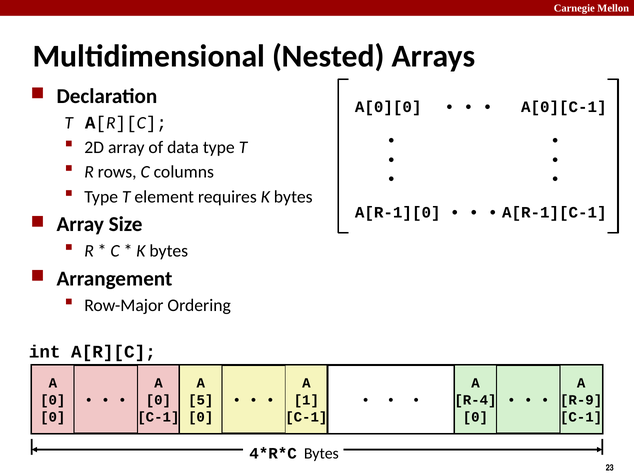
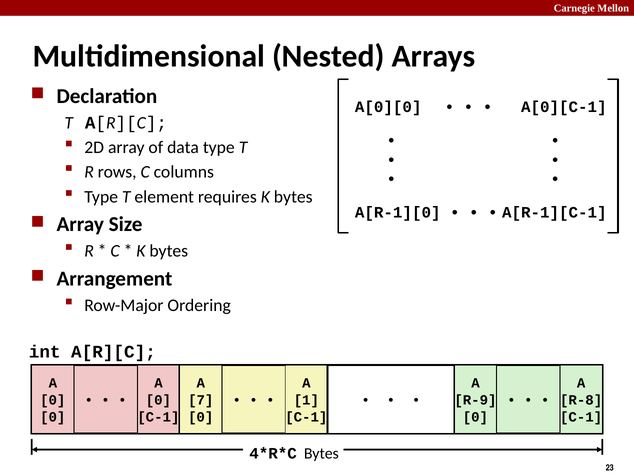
5: 5 -> 7
R-4: R-4 -> R-9
R-9: R-9 -> R-8
